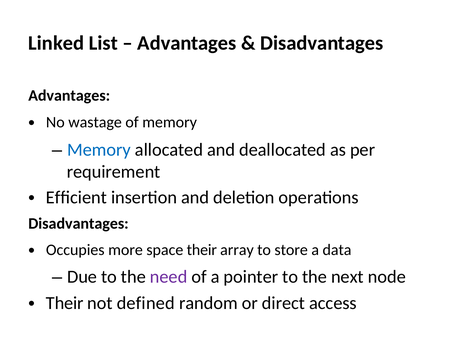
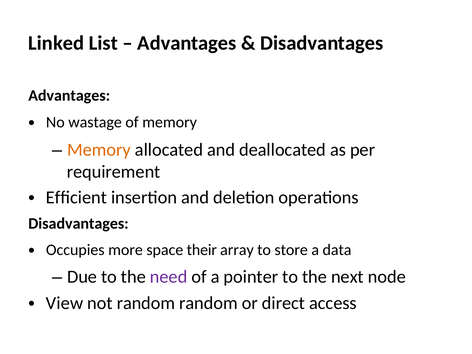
Memory at (99, 150) colour: blue -> orange
Their at (65, 303): Their -> View
not defined: defined -> random
